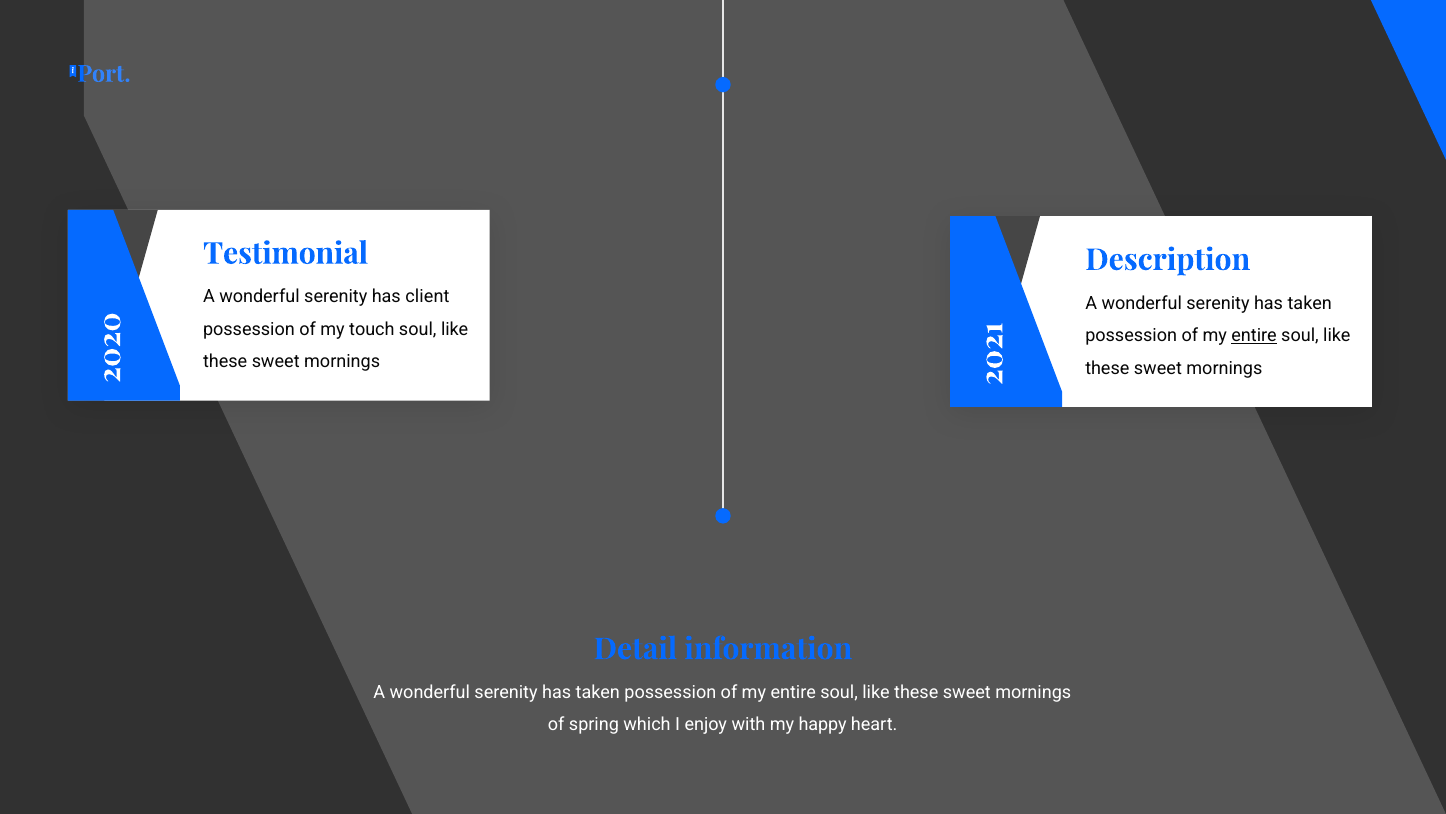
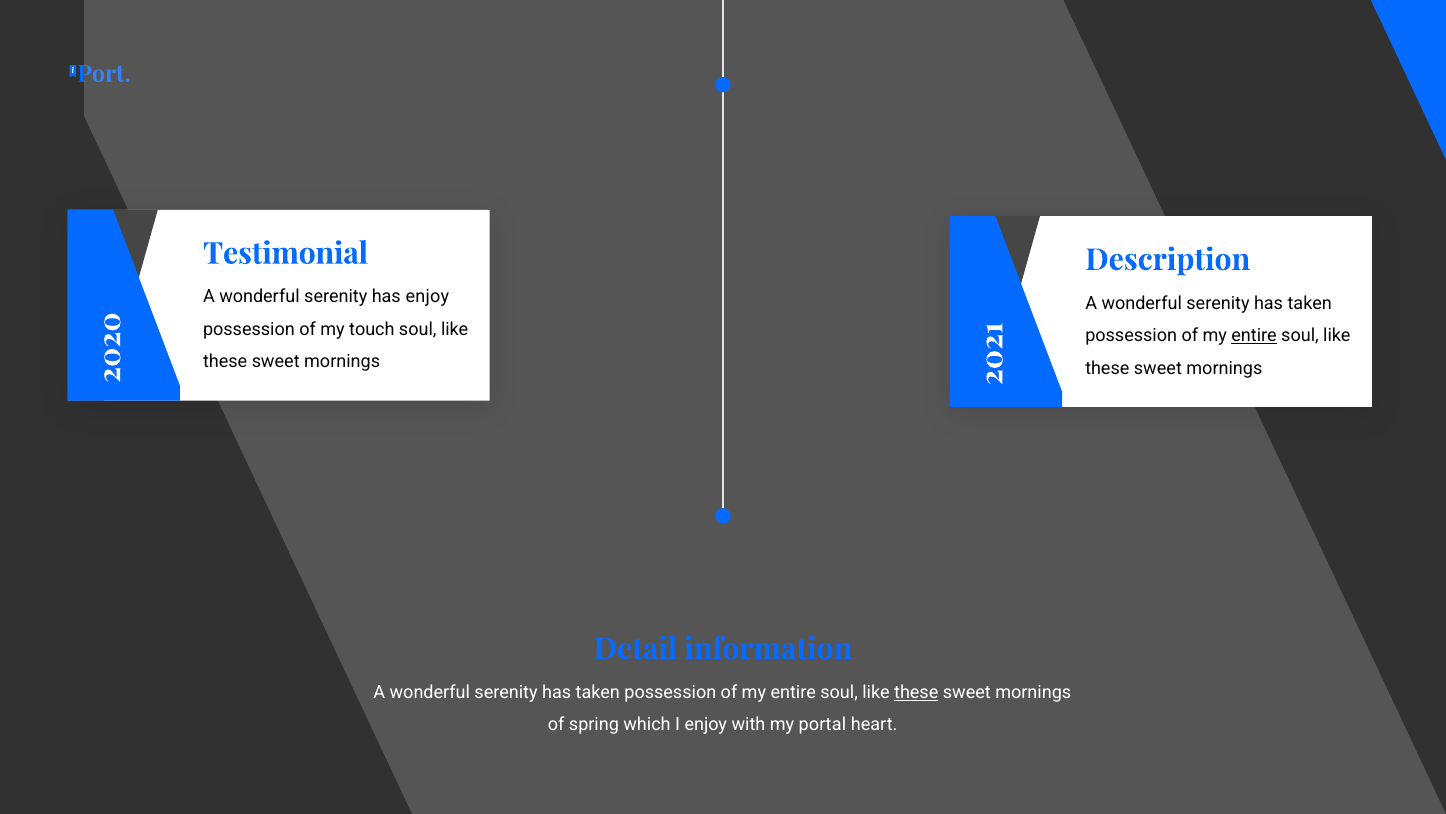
has client: client -> enjoy
these at (916, 692) underline: none -> present
happy: happy -> portal
